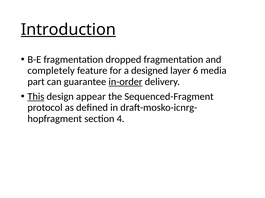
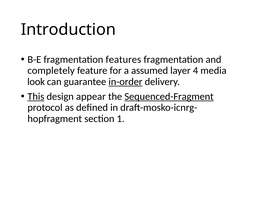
Introduction underline: present -> none
dropped: dropped -> features
designed: designed -> assumed
6: 6 -> 4
part: part -> look
Sequenced-Fragment underline: none -> present
4: 4 -> 1
